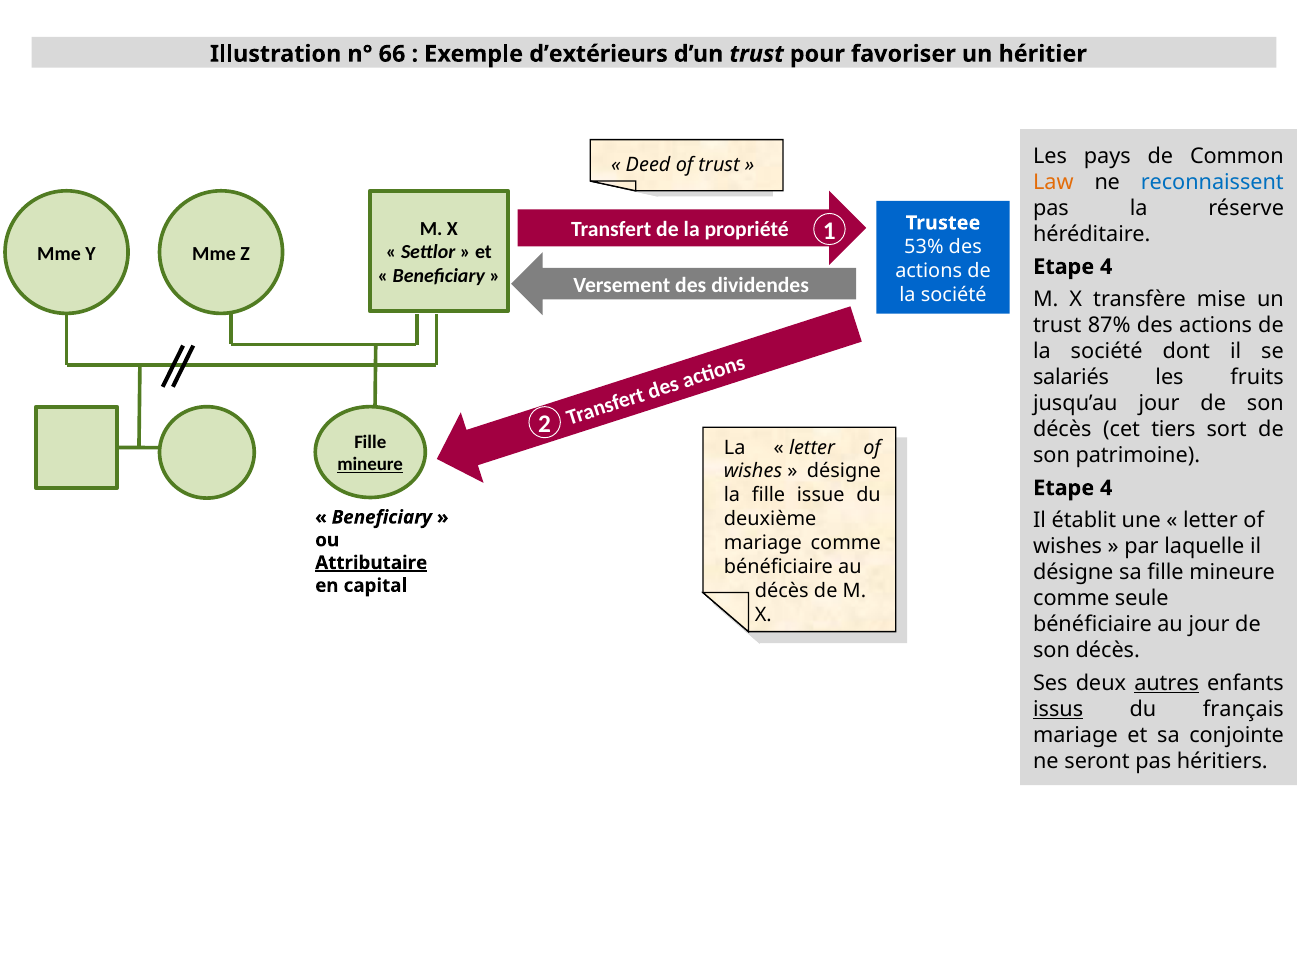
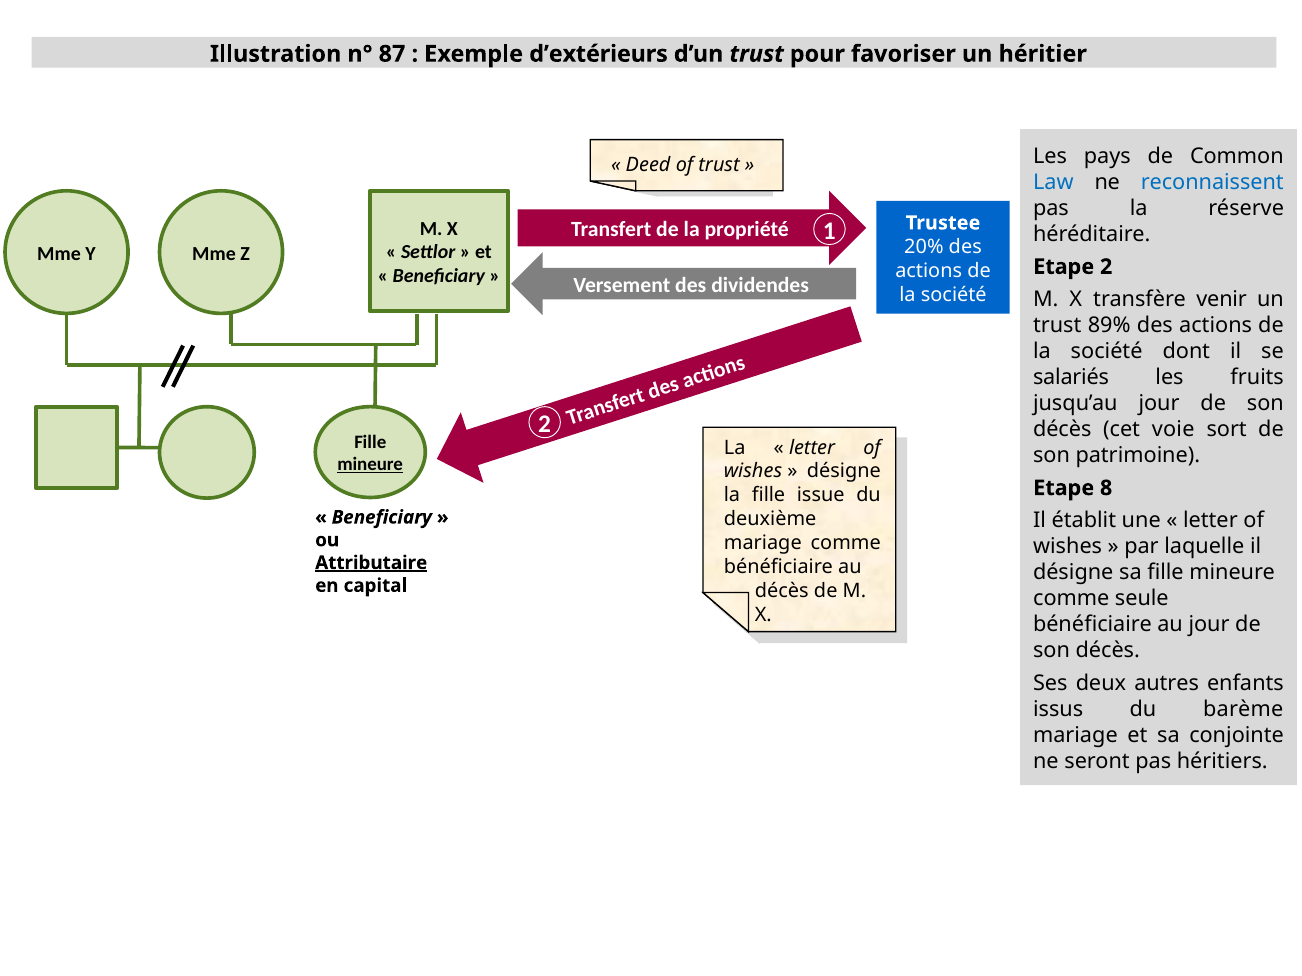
66: 66 -> 87
Law colour: orange -> blue
53%: 53% -> 20%
4 at (1106, 267): 4 -> 2
mise: mise -> venir
87%: 87% -> 89%
tiers: tiers -> voie
4 at (1106, 488): 4 -> 8
autres underline: present -> none
issus underline: present -> none
français: français -> barème
